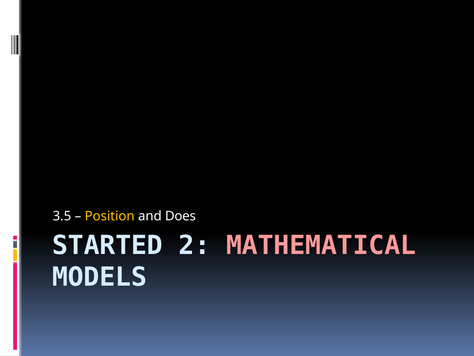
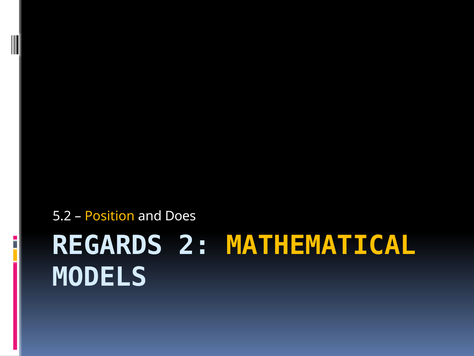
3.5: 3.5 -> 5.2
STARTED: STARTED -> REGARDS
MATHEMATICAL colour: pink -> yellow
